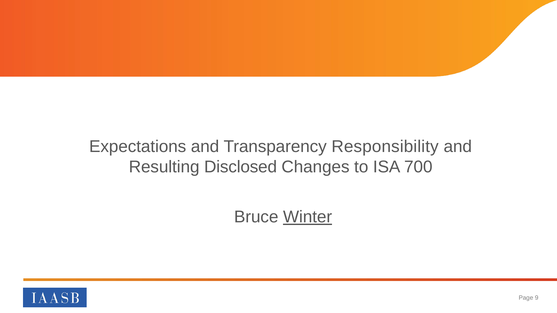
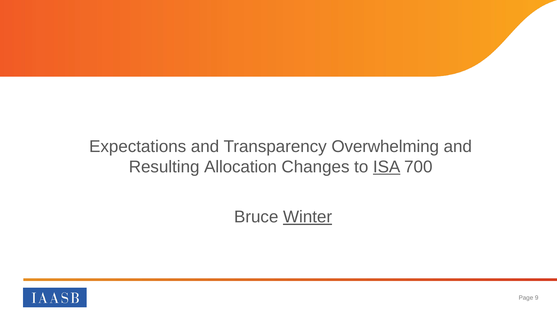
Responsibility: Responsibility -> Overwhelming
Disclosed: Disclosed -> Allocation
ISA underline: none -> present
